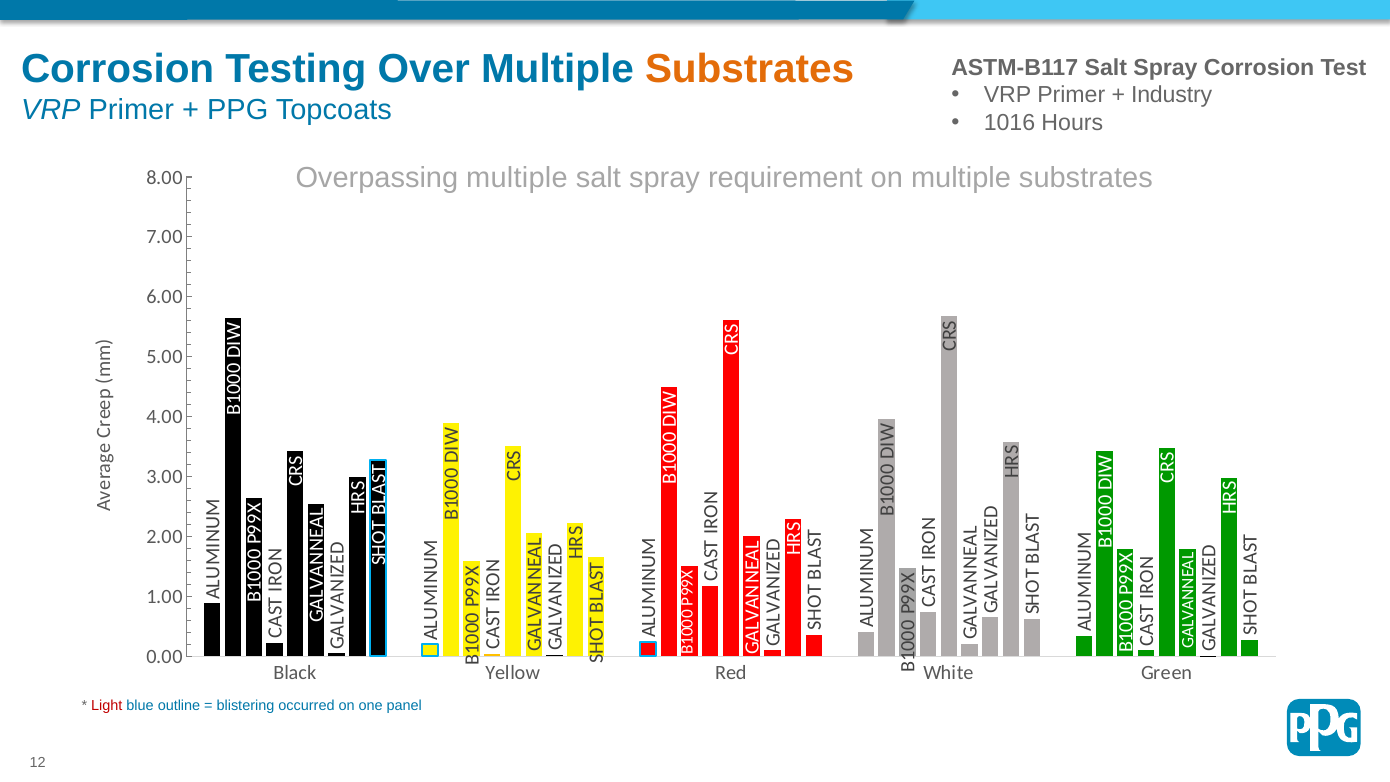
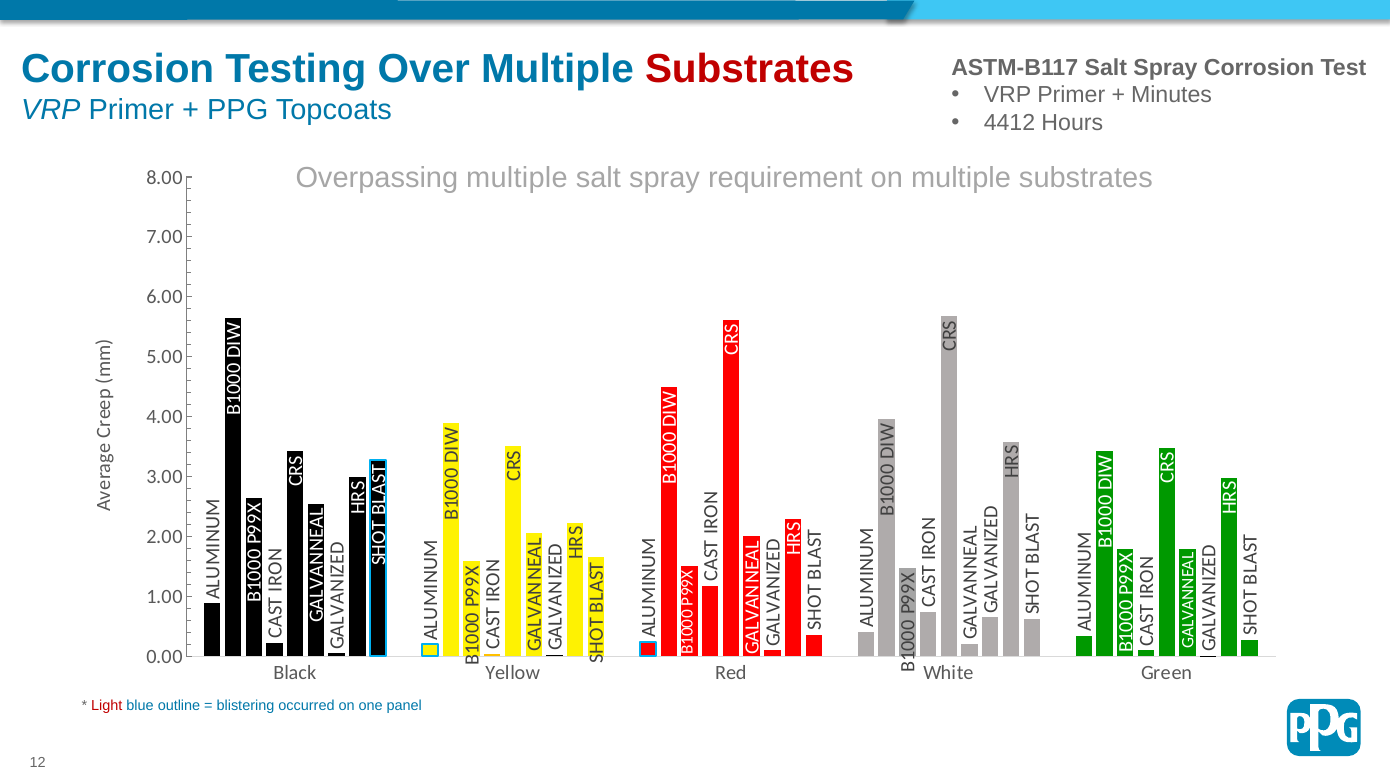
Substrates at (750, 69) colour: orange -> red
Industry: Industry -> Minutes
1016: 1016 -> 4412
